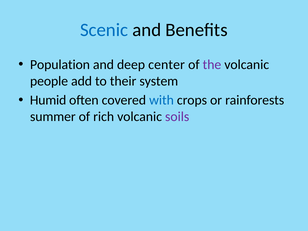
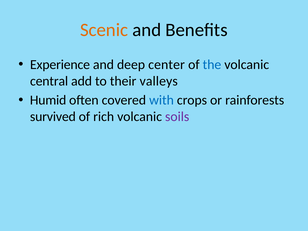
Scenic colour: blue -> orange
Population: Population -> Experience
the colour: purple -> blue
people: people -> central
system: system -> valleys
summer: summer -> survived
